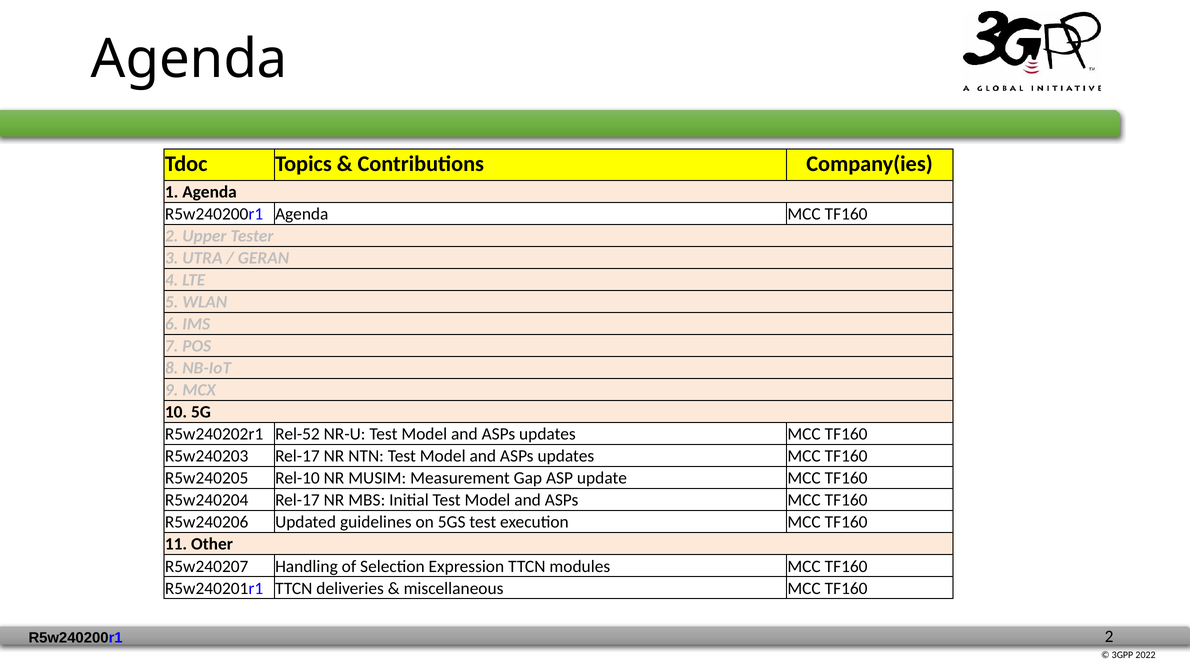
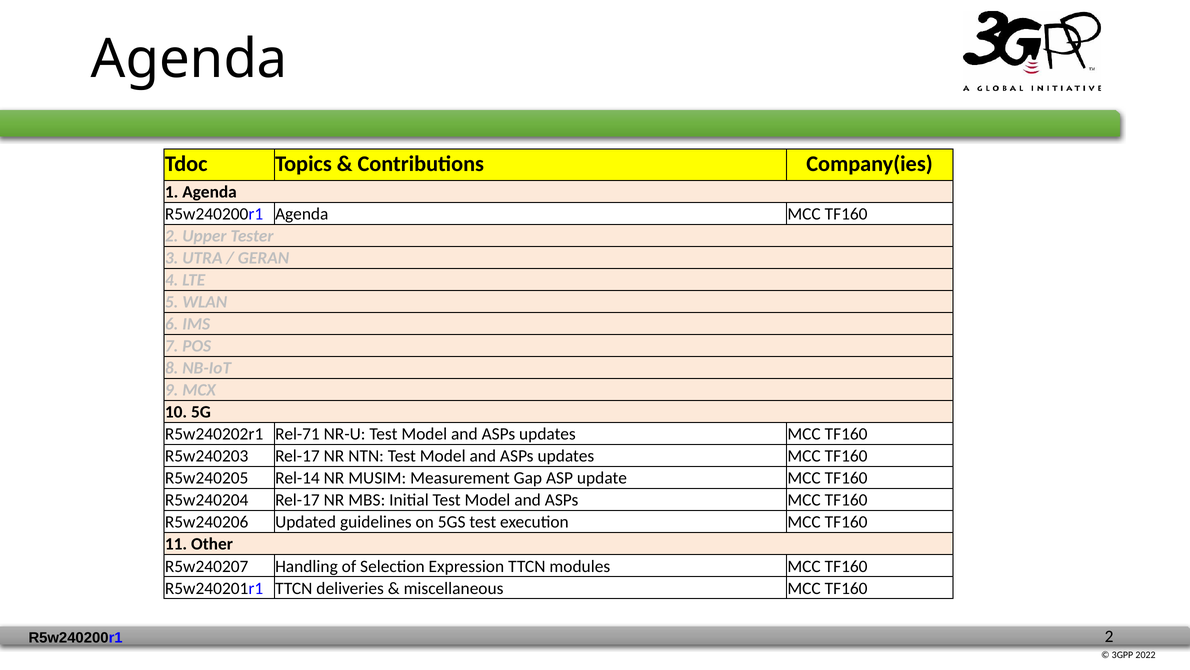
Rel-52: Rel-52 -> Rel-71
Rel-10: Rel-10 -> Rel-14
